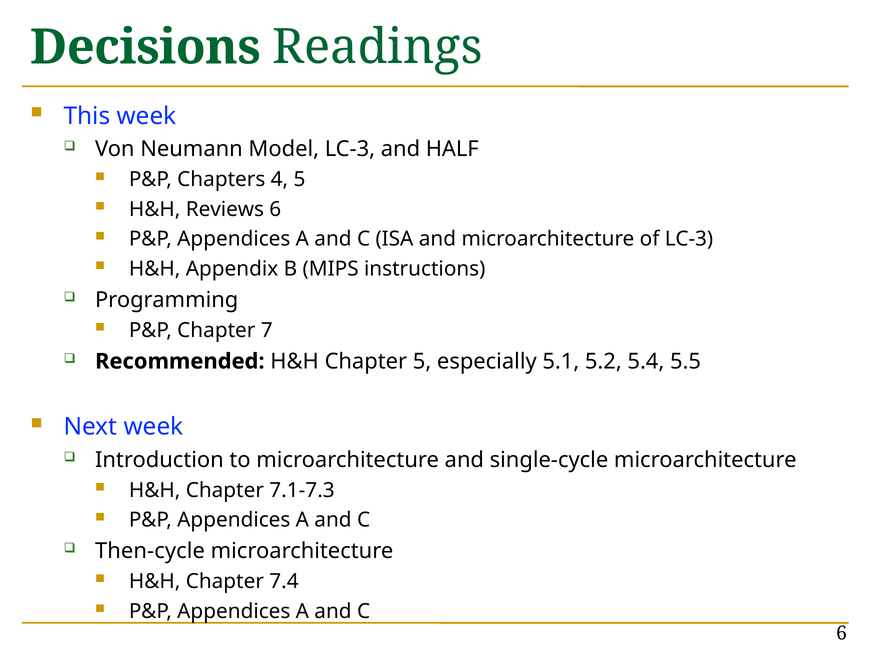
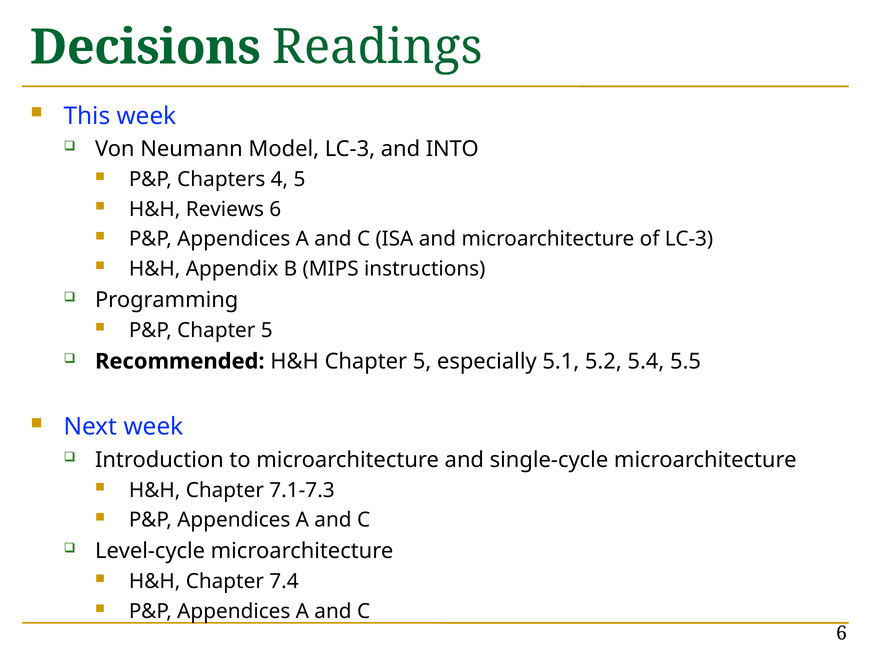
HALF: HALF -> INTO
P&P Chapter 7: 7 -> 5
Then-cycle: Then-cycle -> Level-cycle
